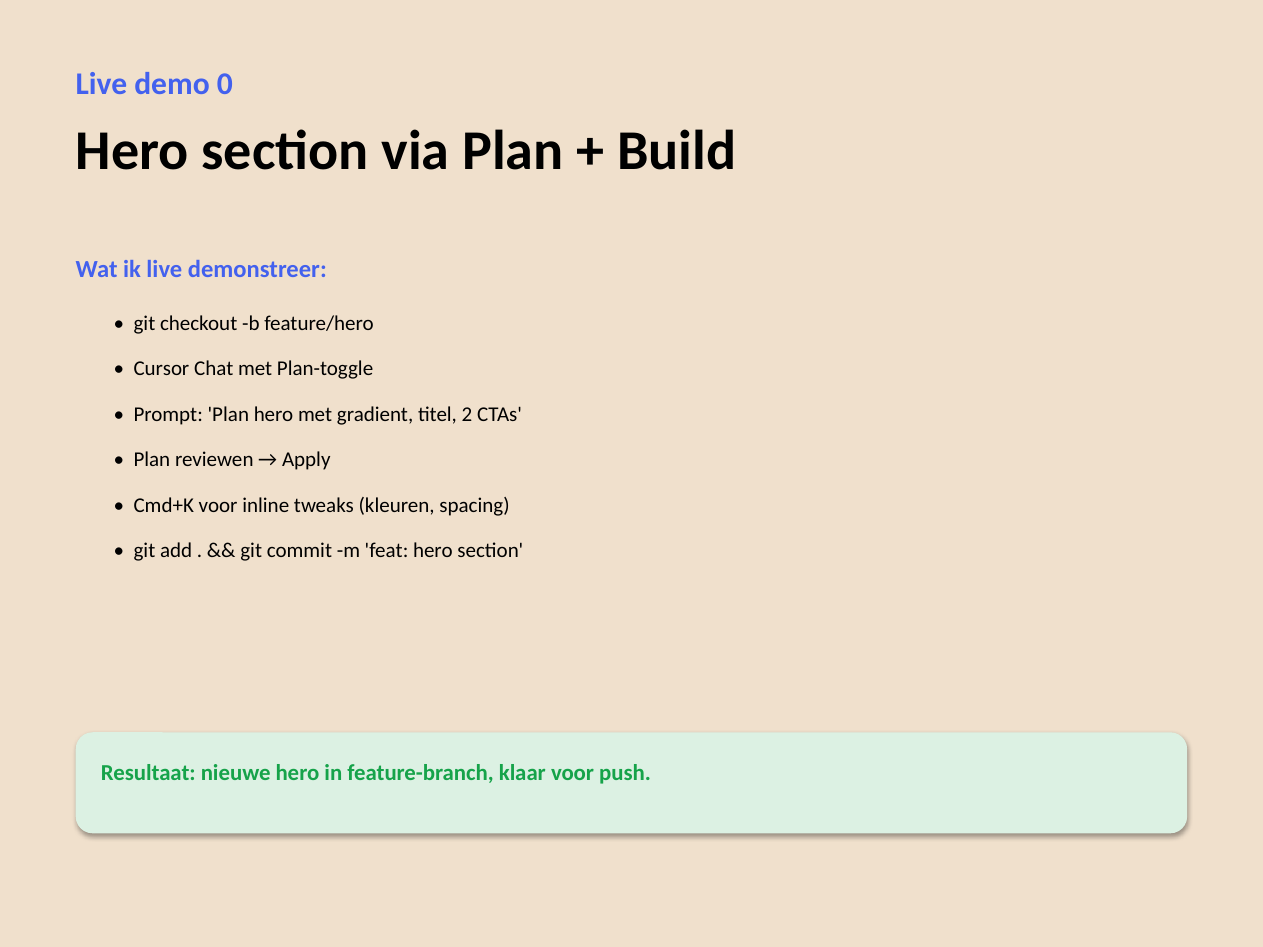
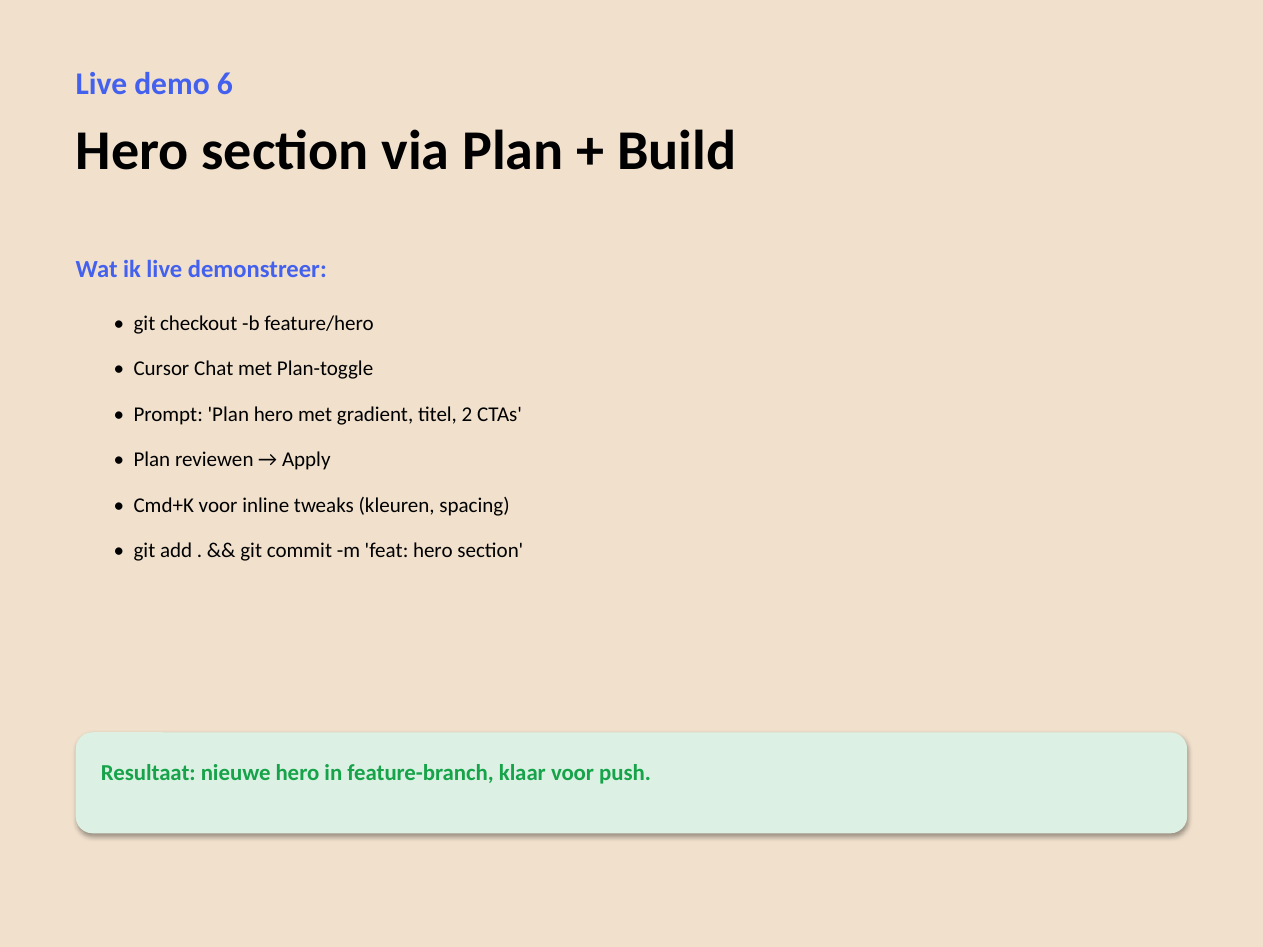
0: 0 -> 6
